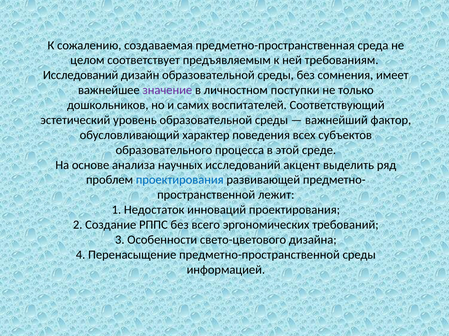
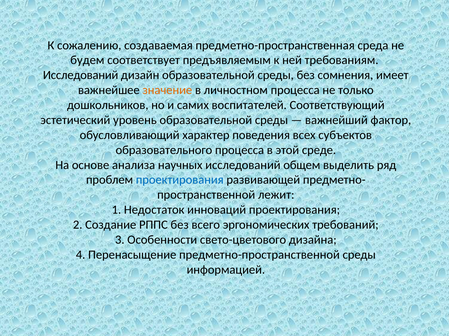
целом: целом -> будем
значение colour: purple -> orange
личностном поступки: поступки -> процесса
акцент: акцент -> общем
